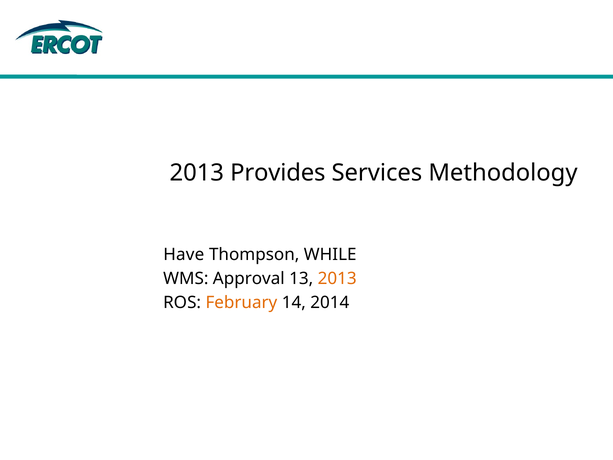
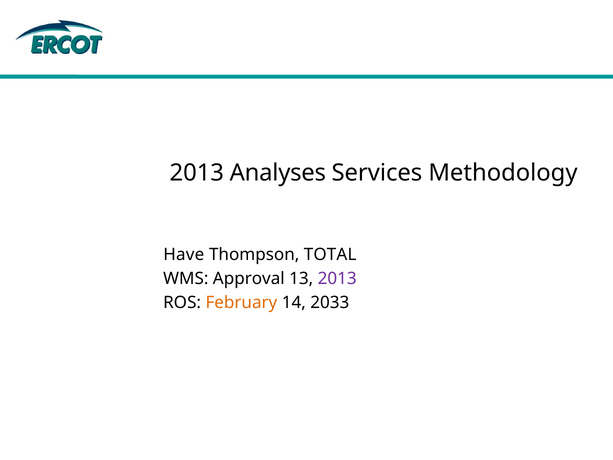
Provides: Provides -> Analyses
WHILE: WHILE -> TOTAL
2013 at (337, 278) colour: orange -> purple
2014: 2014 -> 2033
